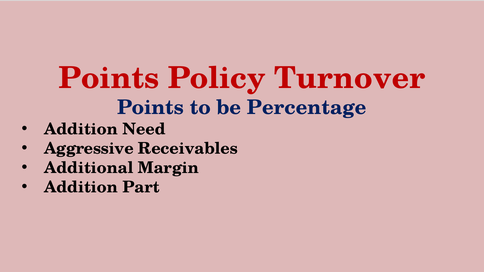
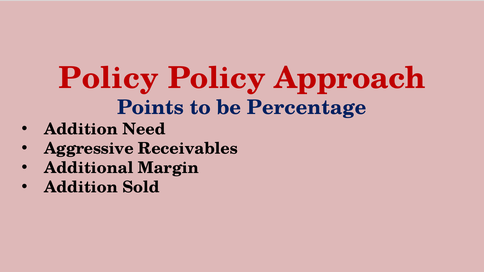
Points at (109, 78): Points -> Policy
Turnover: Turnover -> Approach
Part: Part -> Sold
